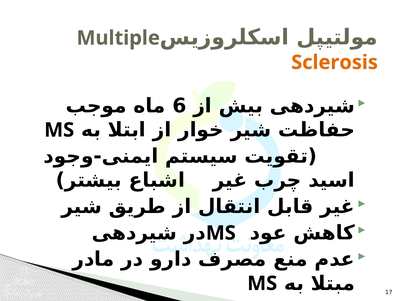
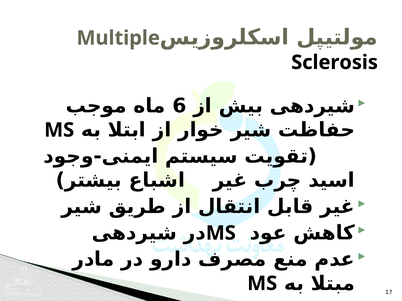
Sclerosis colour: orange -> black
